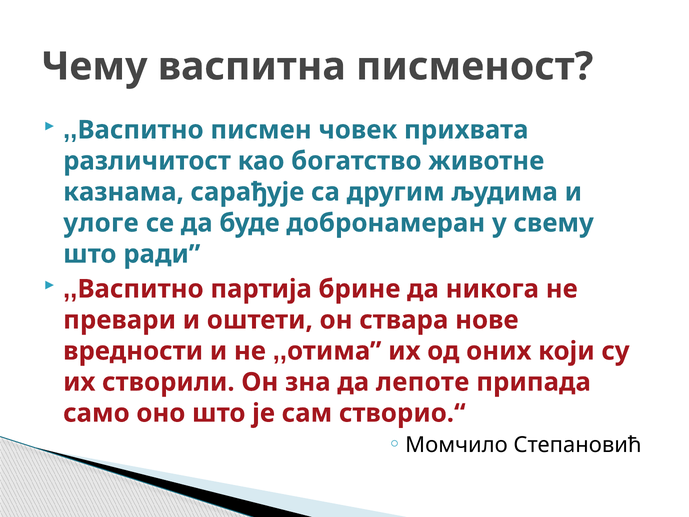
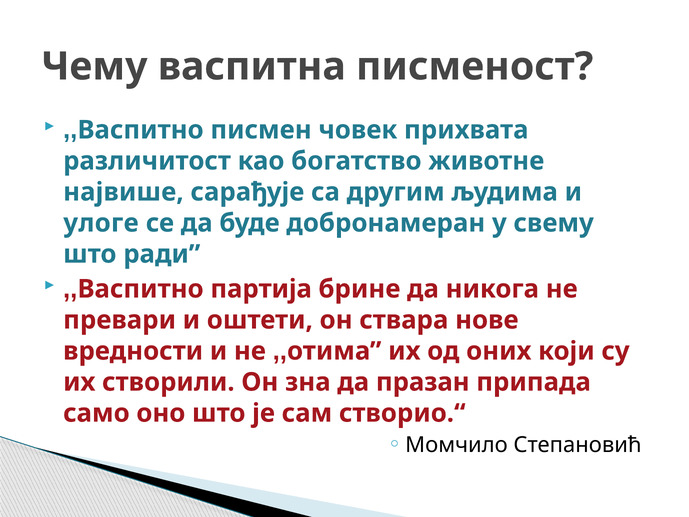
казнама: казнама -> највише
лепоте: лепоте -> празан
